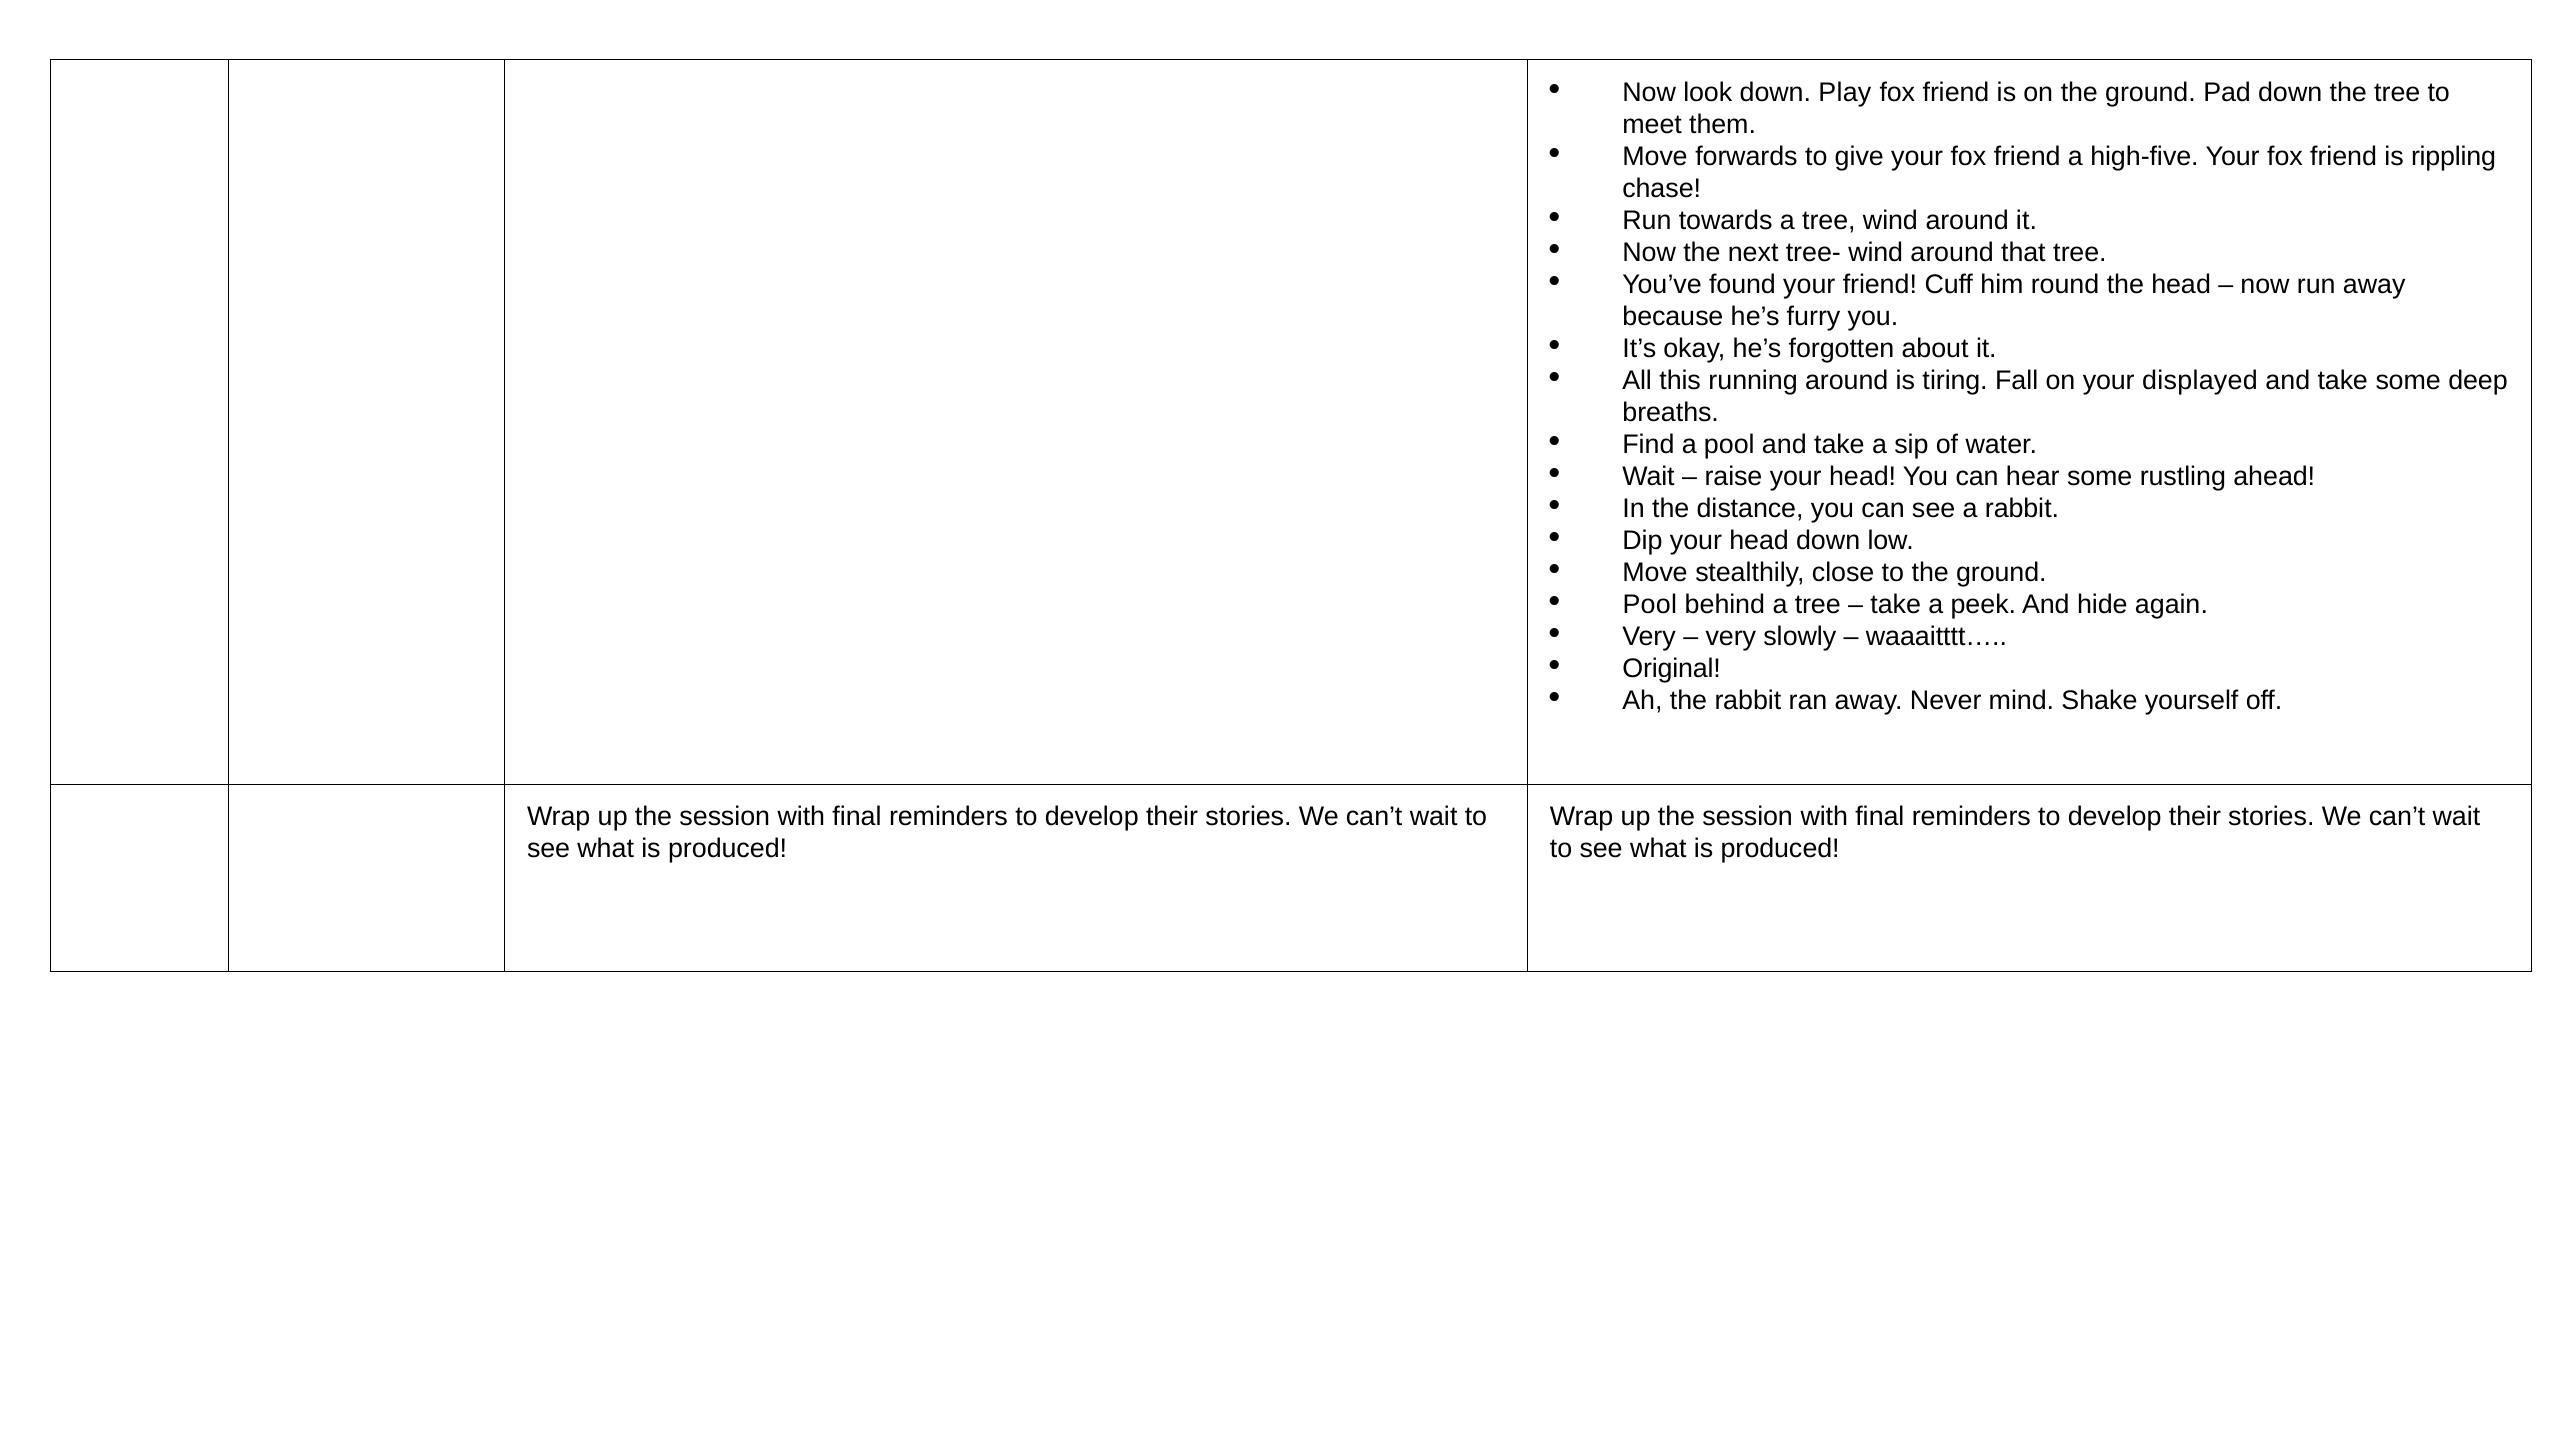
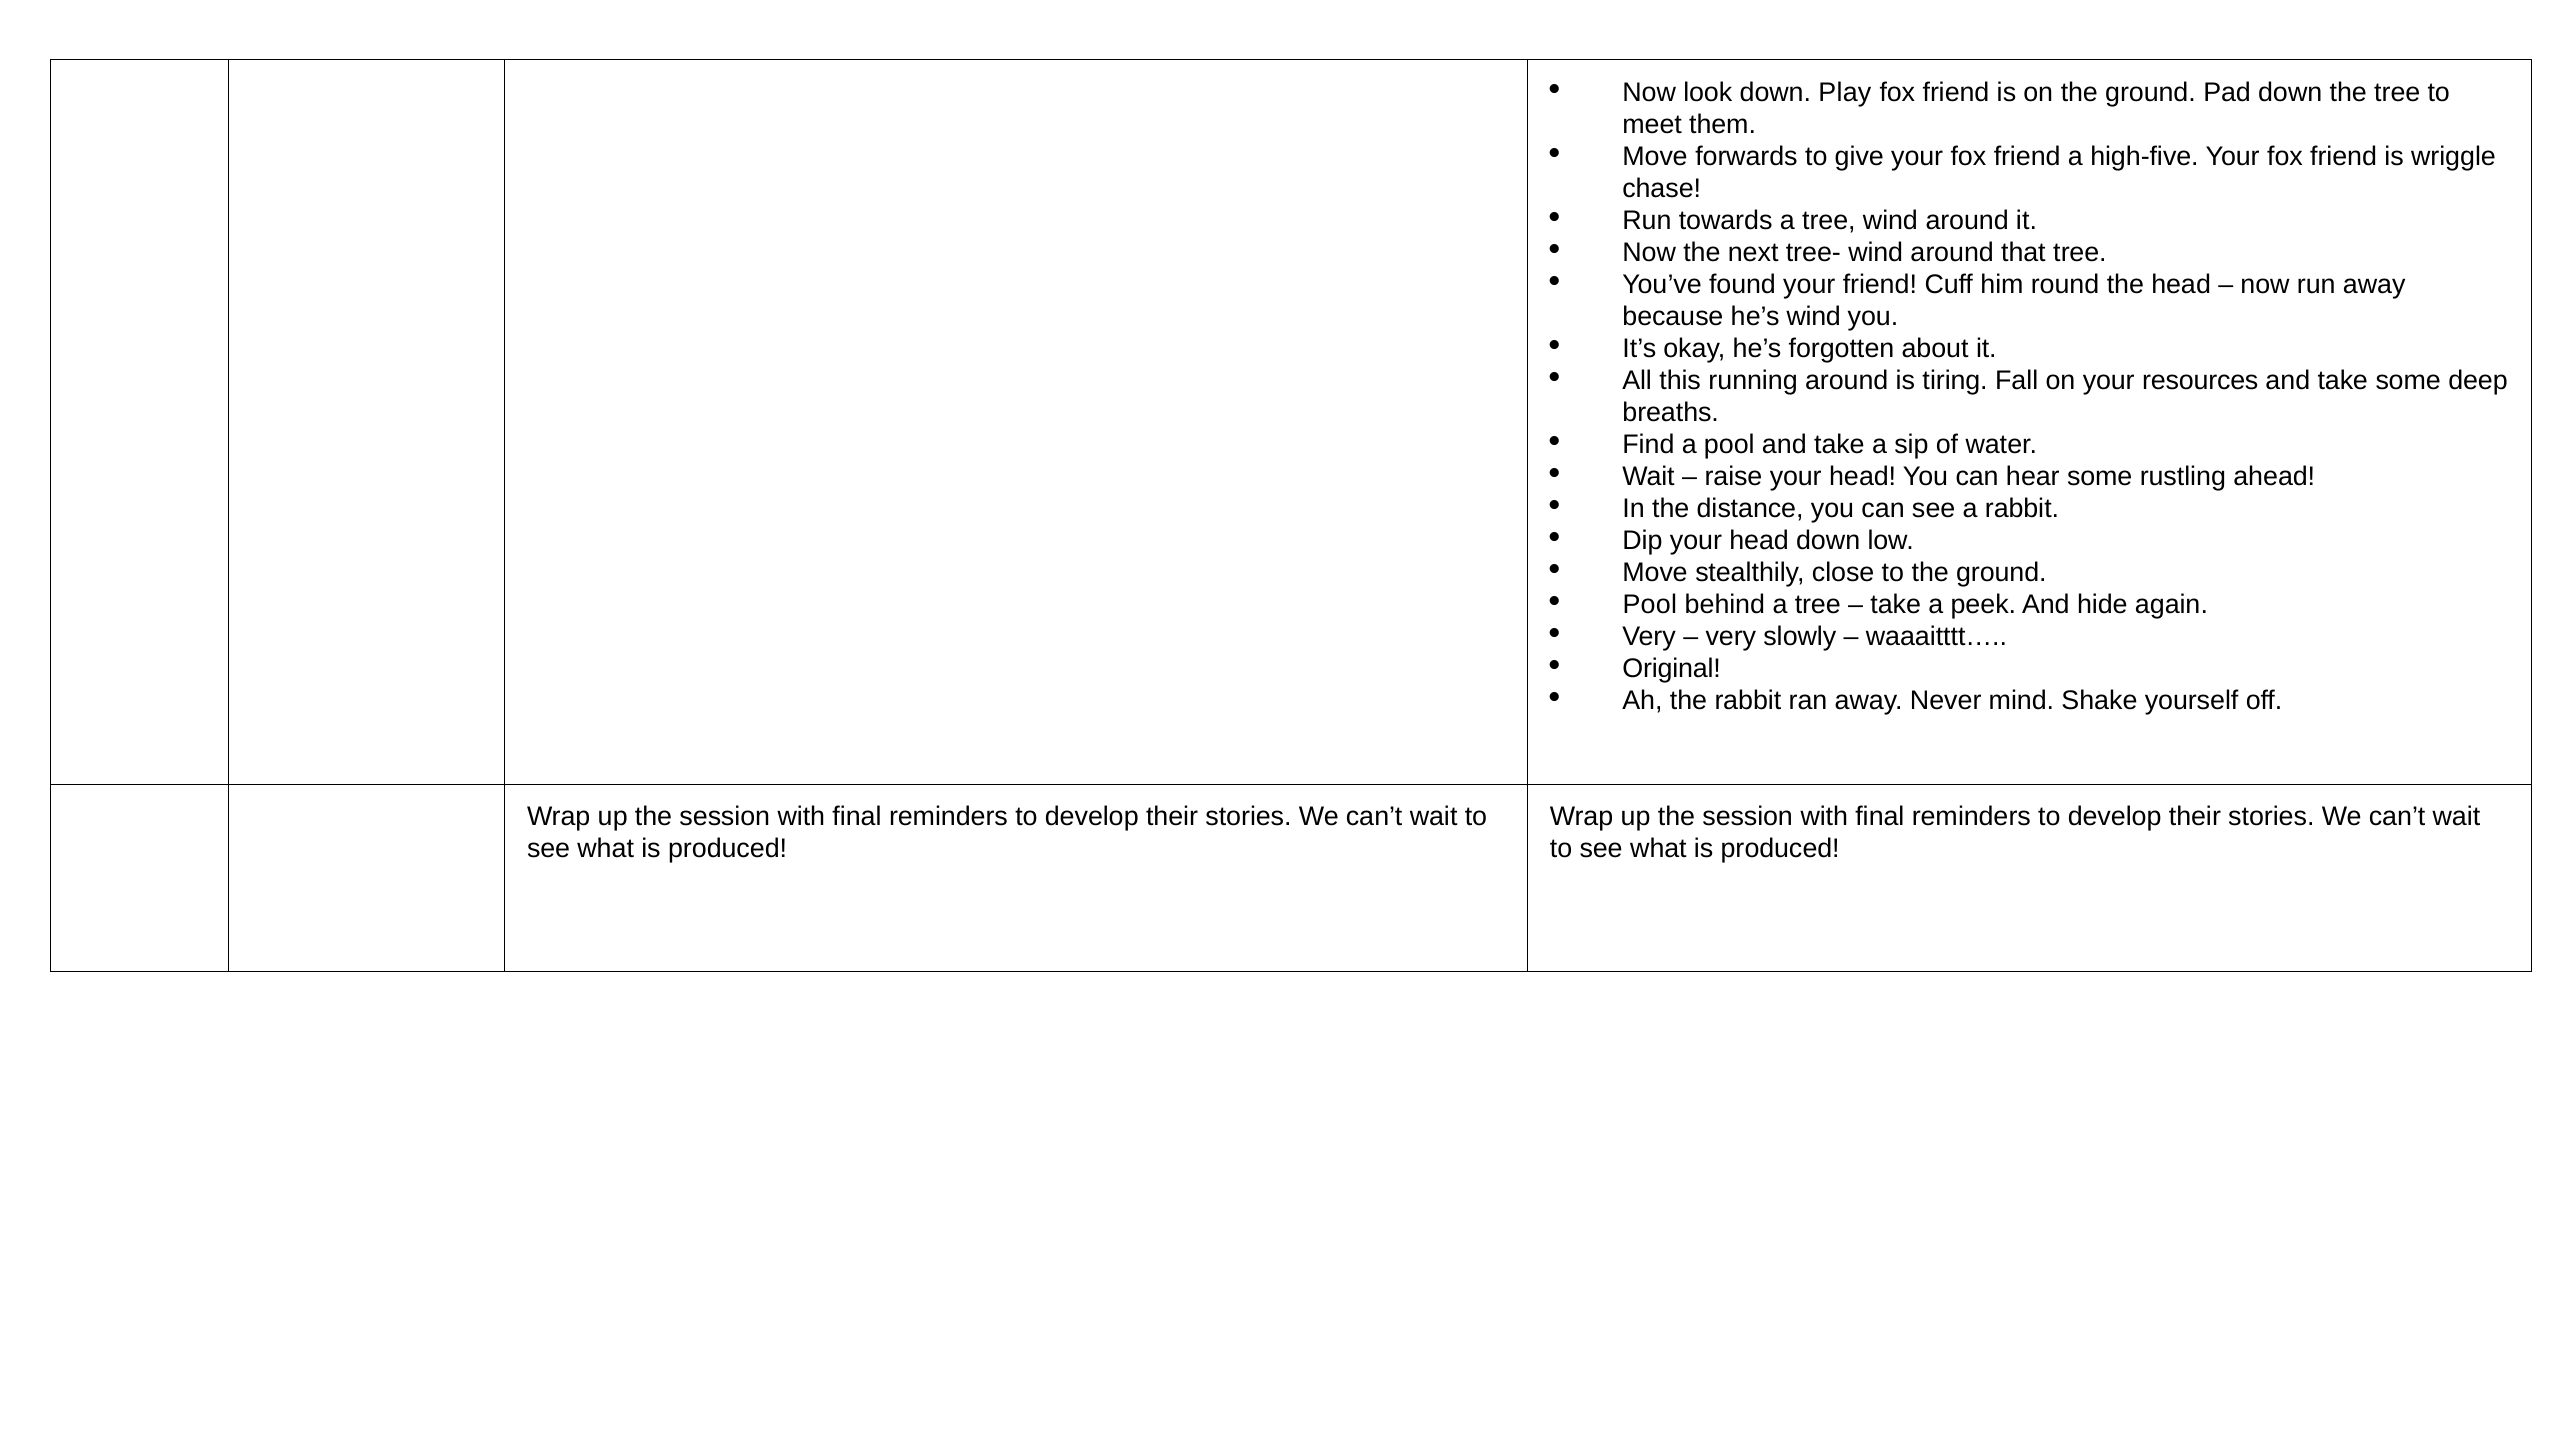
rippling: rippling -> wriggle
he’s furry: furry -> wind
displayed: displayed -> resources
